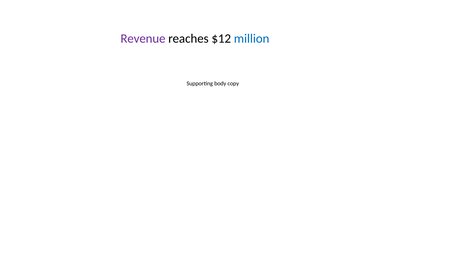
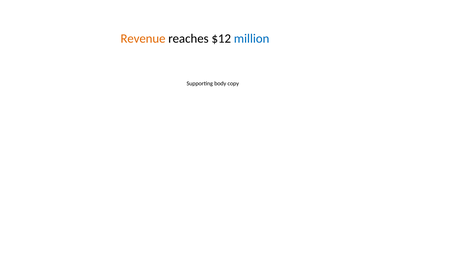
Revenue colour: purple -> orange
